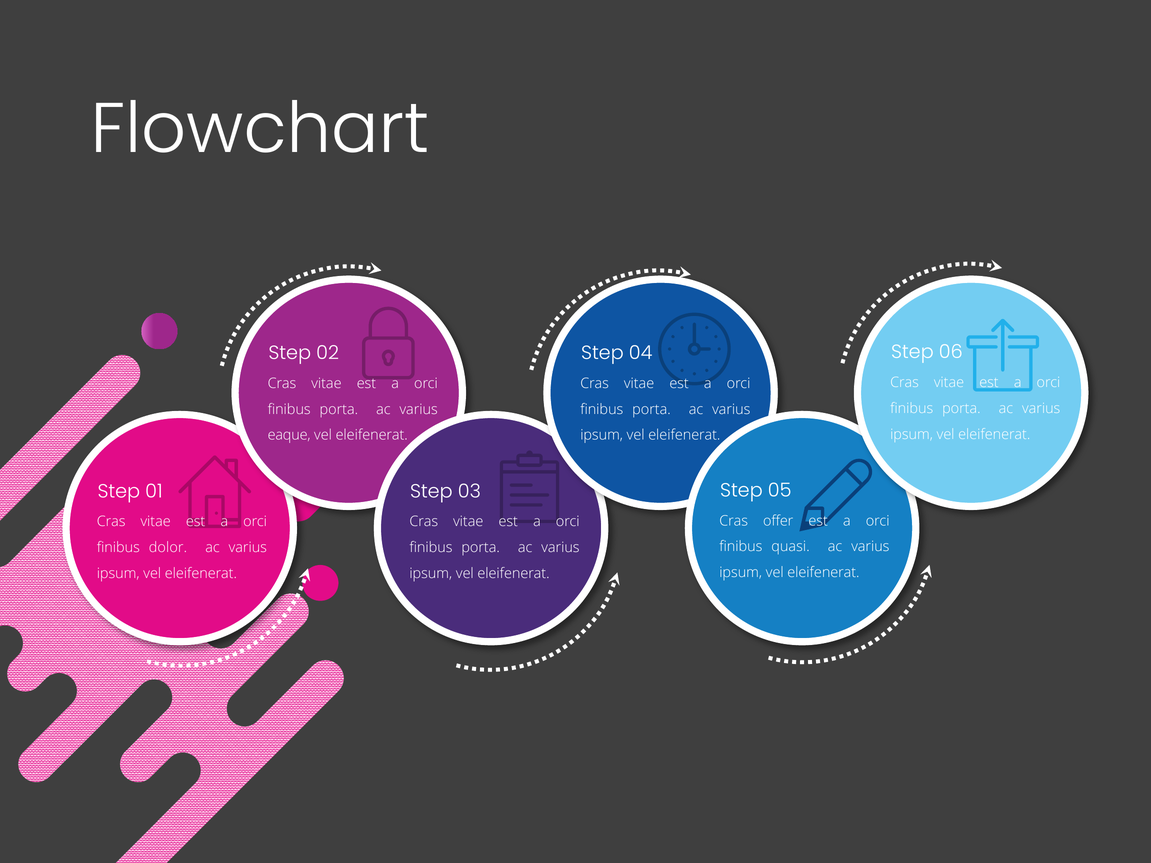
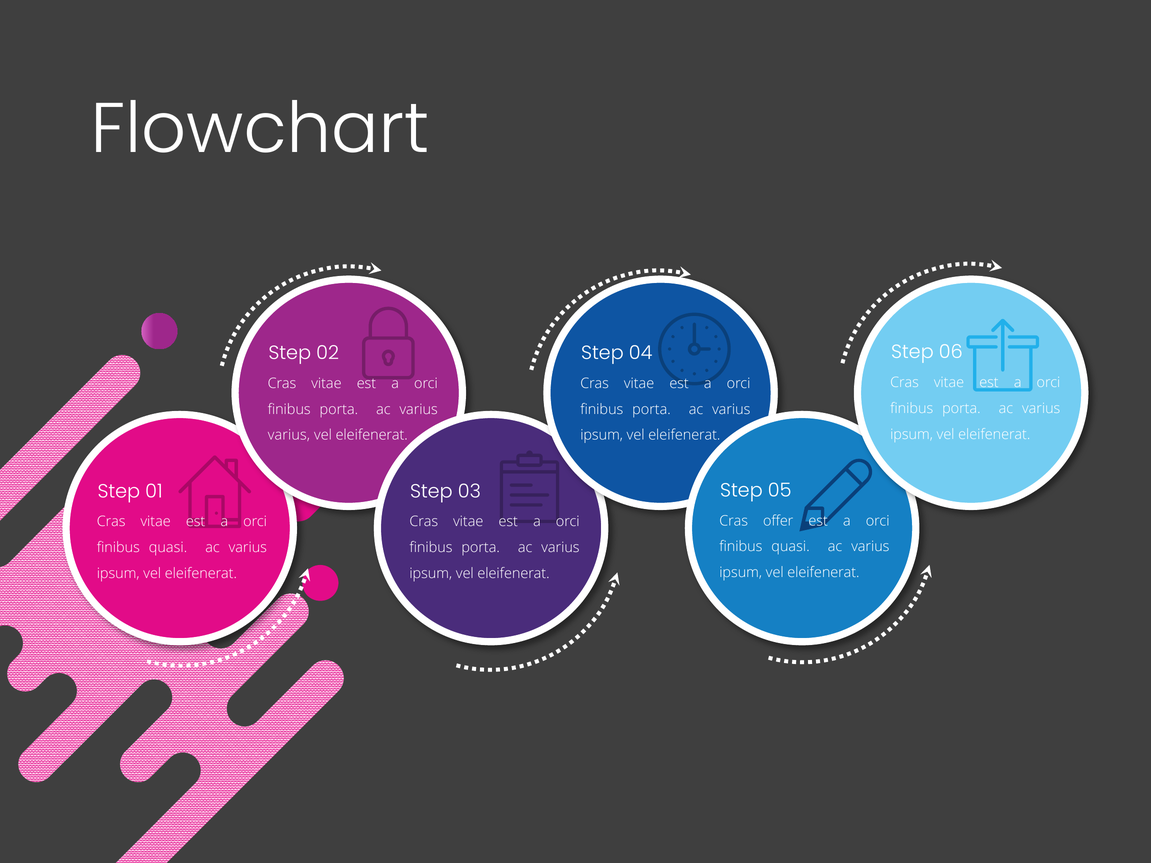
eaque at (289, 435): eaque -> varius
dolor at (168, 548): dolor -> quasi
